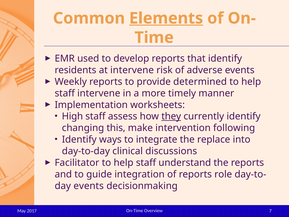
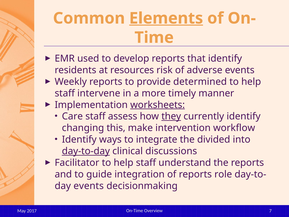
at intervene: intervene -> resources
worksheets underline: none -> present
High: High -> Care
following: following -> workflow
replace: replace -> divided
day-to-day underline: none -> present
